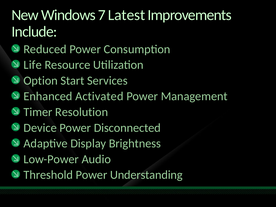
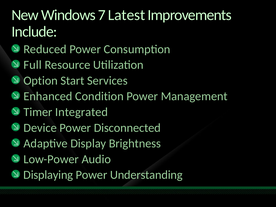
Life: Life -> Full
Activated: Activated -> Condition
Resolution: Resolution -> Integrated
Threshold: Threshold -> Displaying
